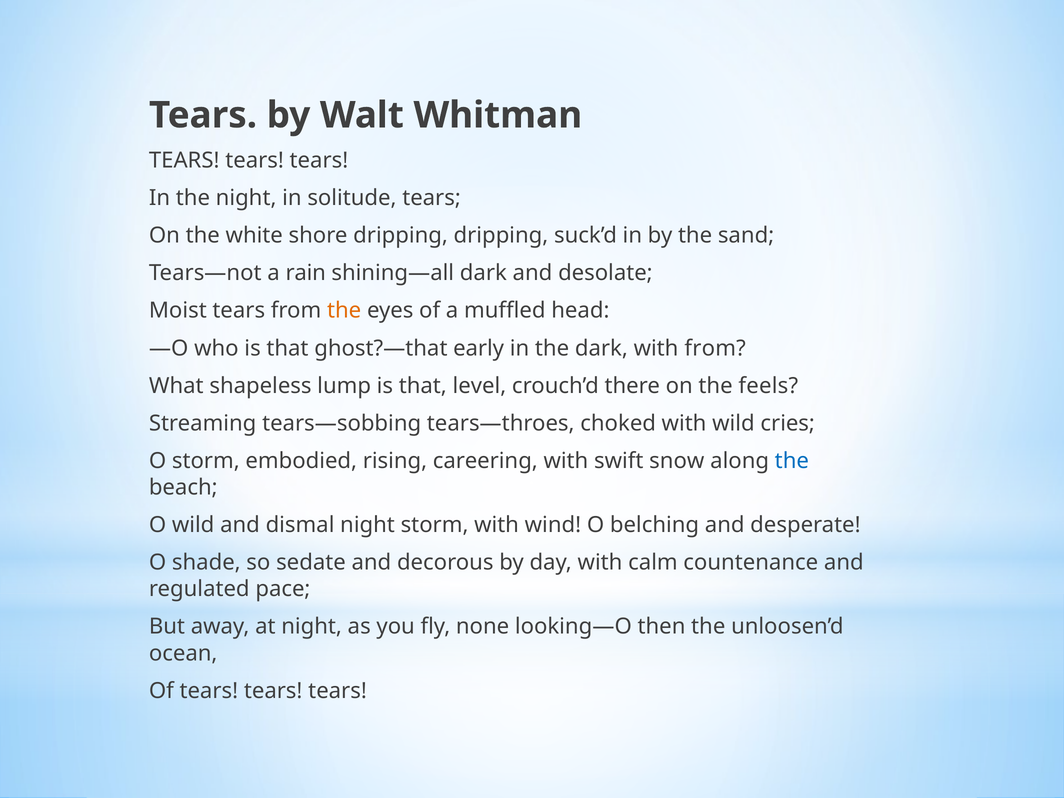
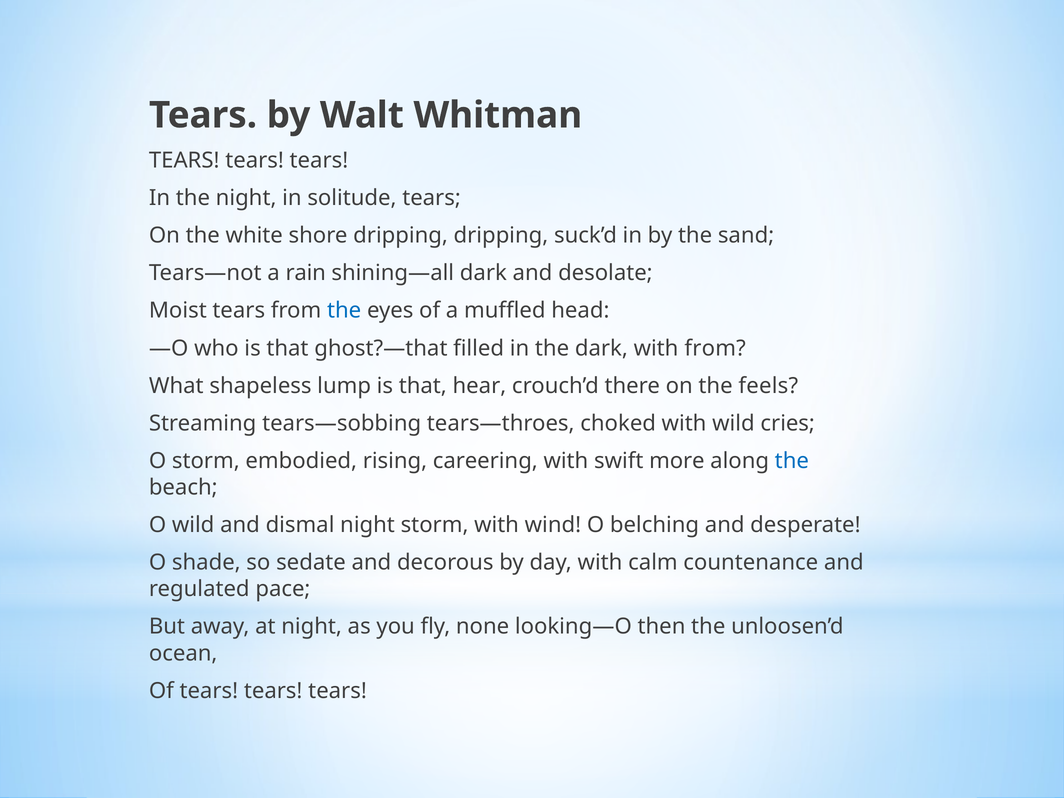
the at (344, 311) colour: orange -> blue
early: early -> filled
level: level -> hear
snow: snow -> more
